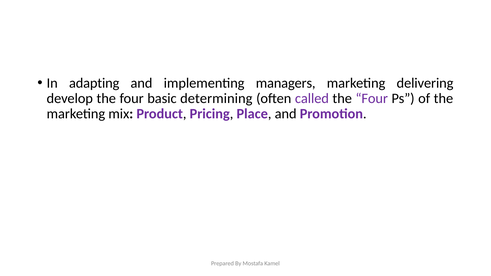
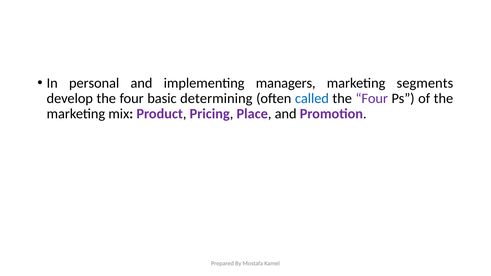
adapting: adapting -> personal
delivering: delivering -> segments
called colour: purple -> blue
